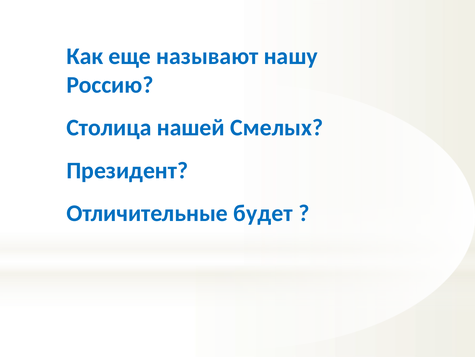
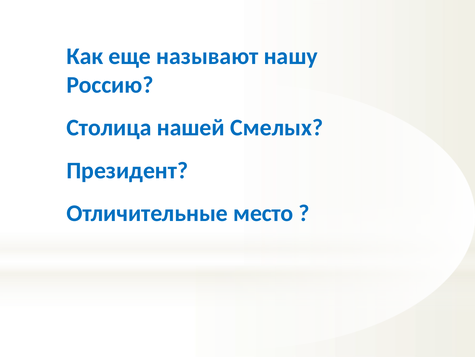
будет: будет -> место
